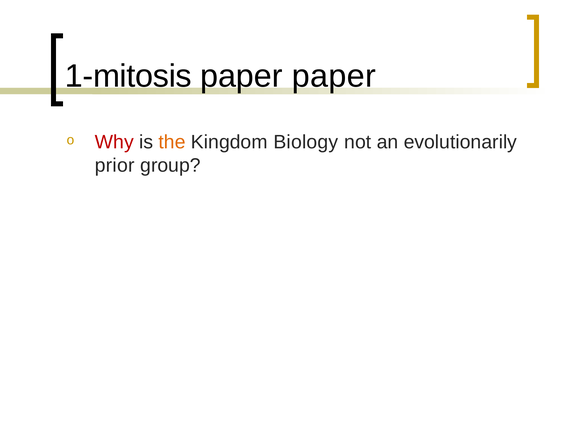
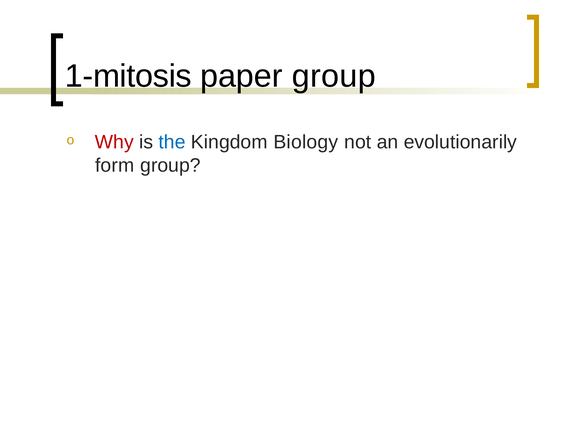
paper paper: paper -> group
the colour: orange -> blue
prior: prior -> form
